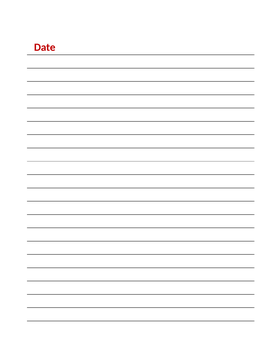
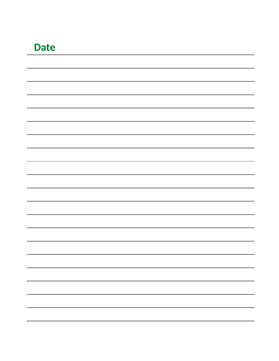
Date colour: red -> green
